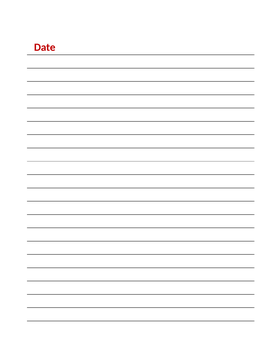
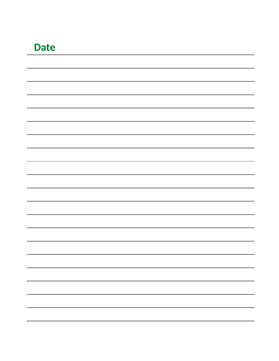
Date colour: red -> green
